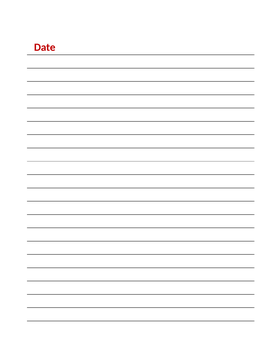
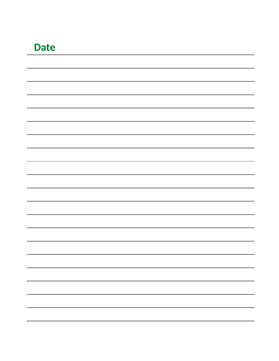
Date colour: red -> green
